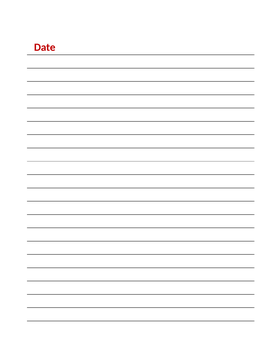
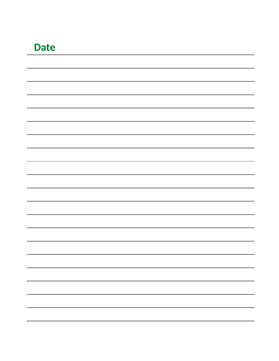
Date colour: red -> green
